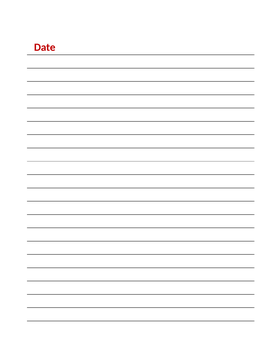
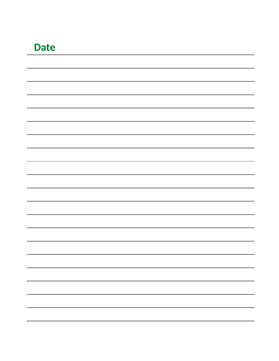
Date colour: red -> green
